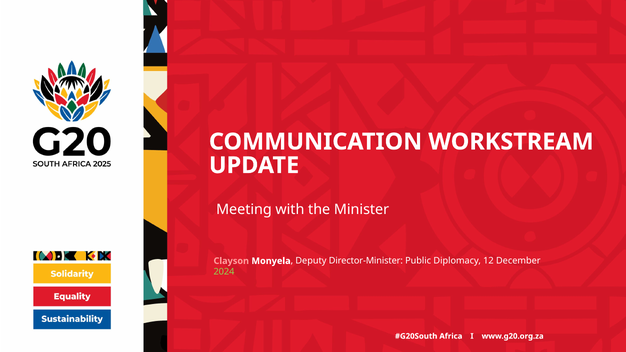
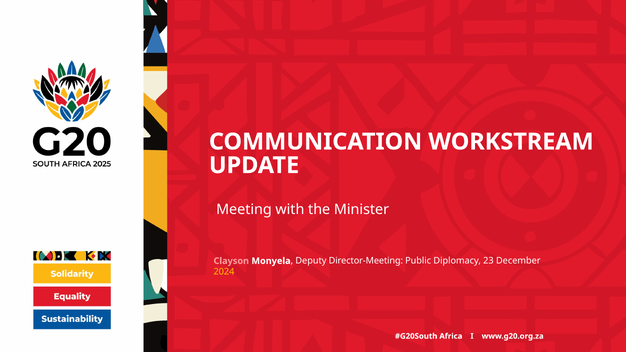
Director-Minister: Director-Minister -> Director-Meeting
12: 12 -> 23
2024 colour: light green -> yellow
